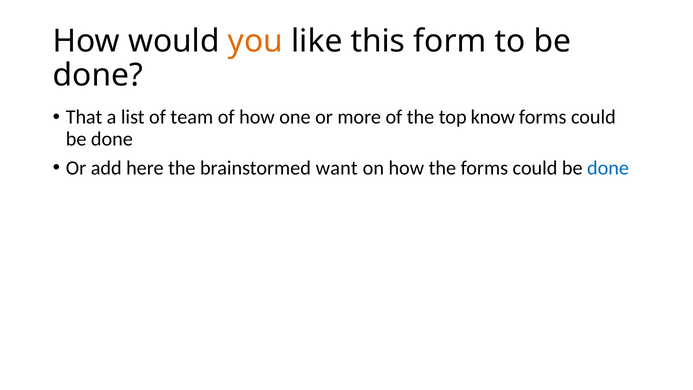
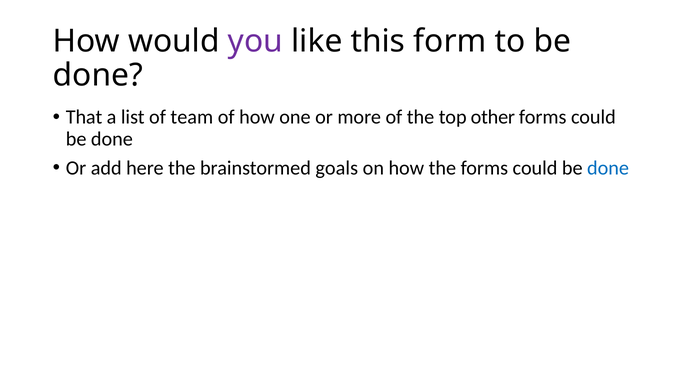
you colour: orange -> purple
know: know -> other
want: want -> goals
